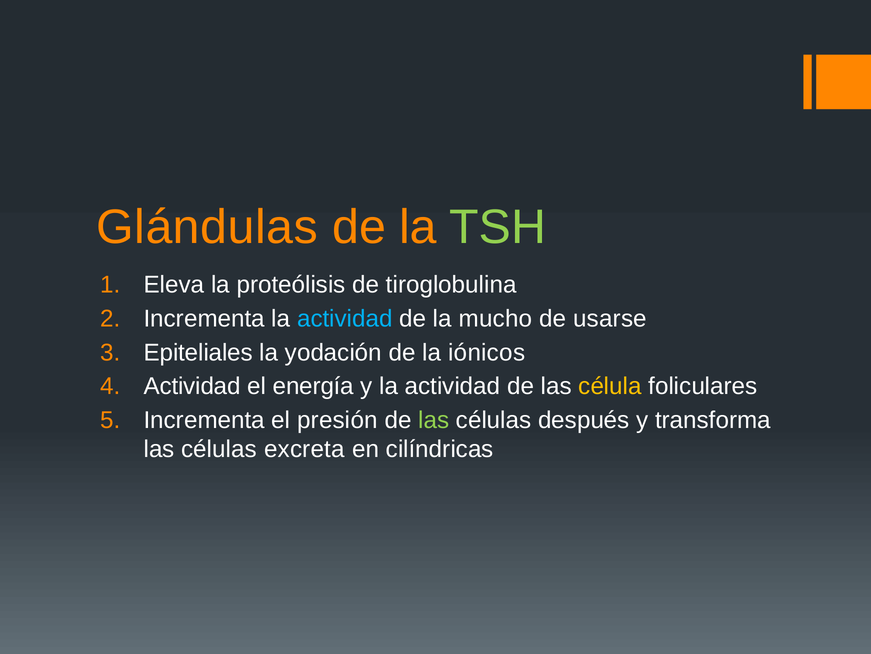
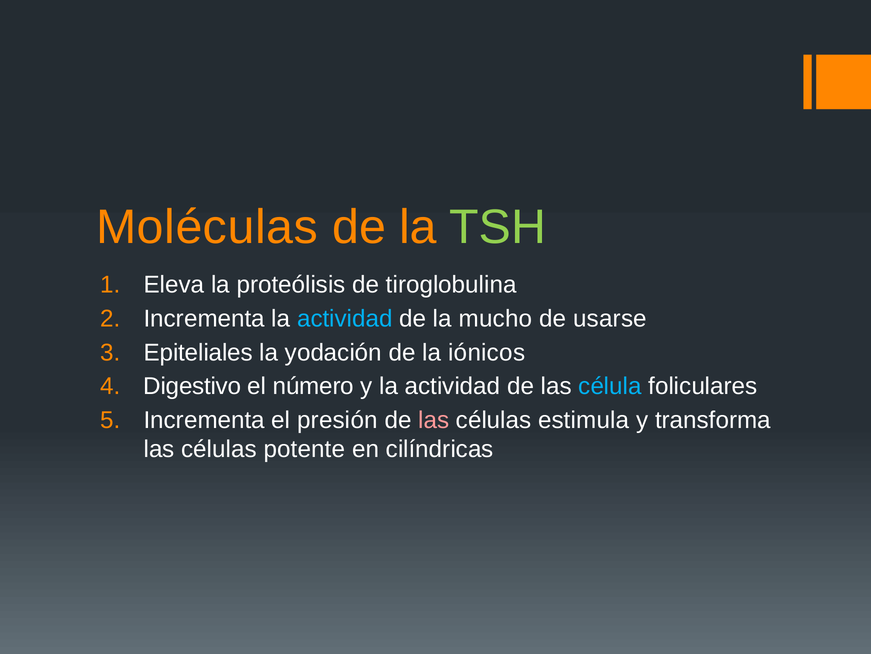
Glándulas: Glándulas -> Moléculas
Actividad at (192, 386): Actividad -> Digestivo
energía: energía -> número
célula colour: yellow -> light blue
las at (434, 420) colour: light green -> pink
después: después -> estimula
excreta: excreta -> potente
